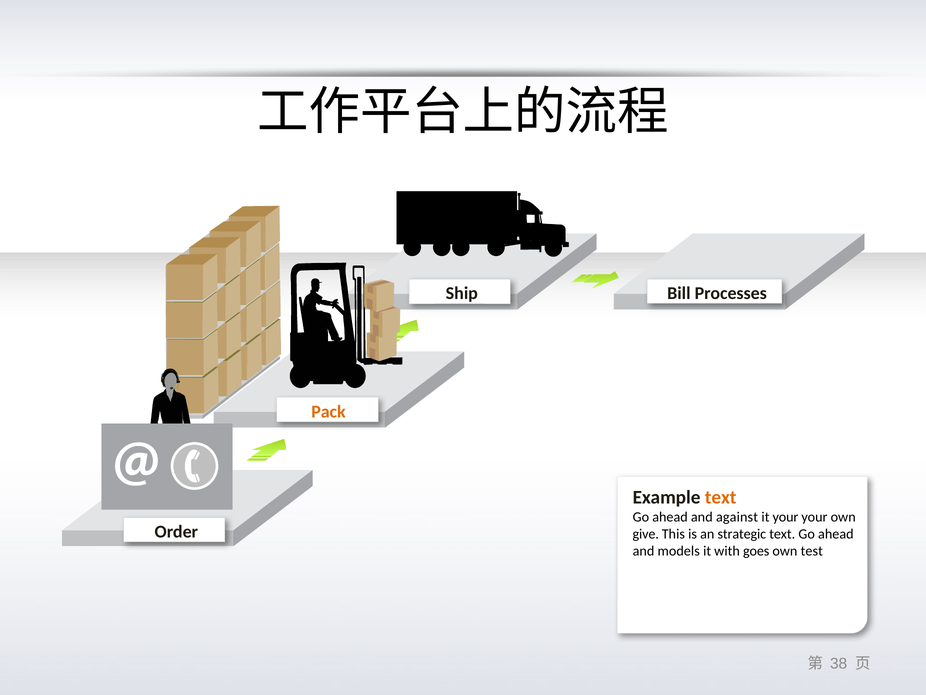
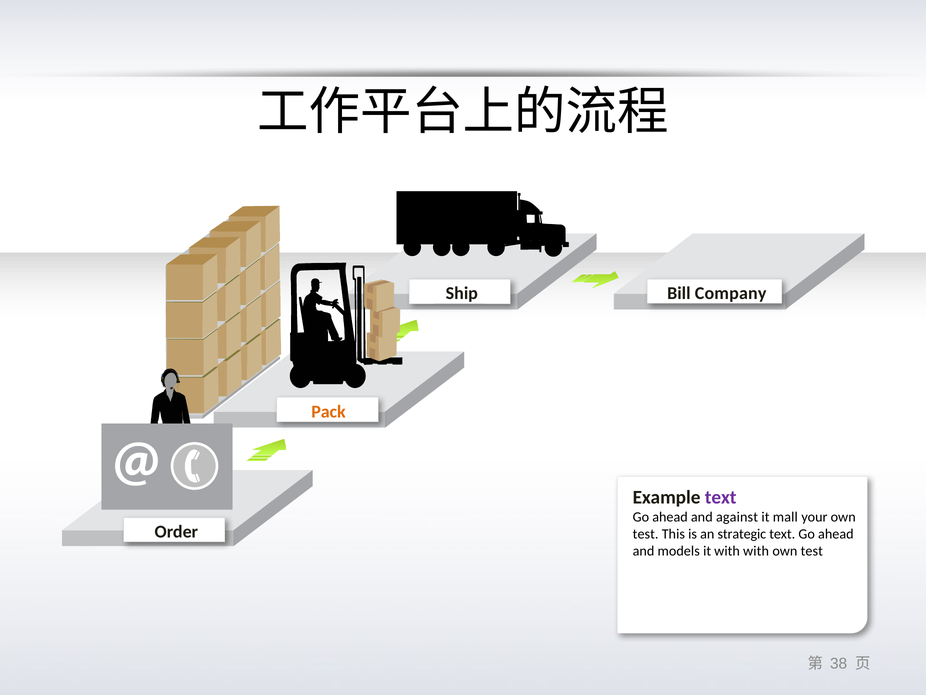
Processes: Processes -> Company
text at (721, 497) colour: orange -> purple
it your: your -> mall
give at (646, 534): give -> test
with goes: goes -> with
